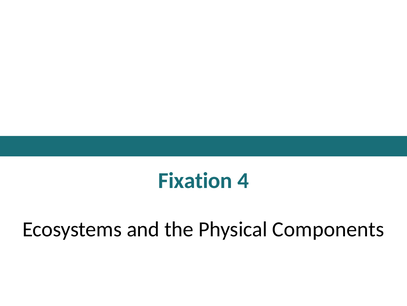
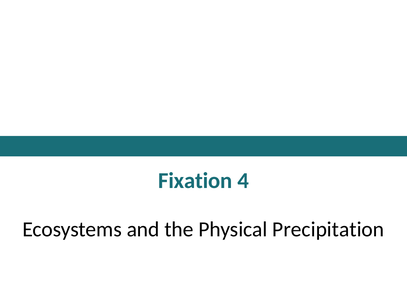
Components: Components -> Precipitation
